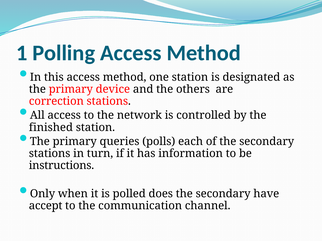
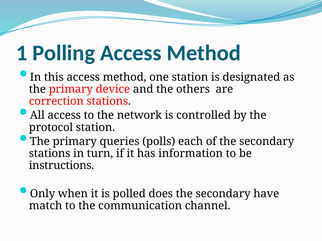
finished: finished -> protocol
accept: accept -> match
